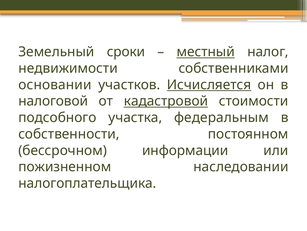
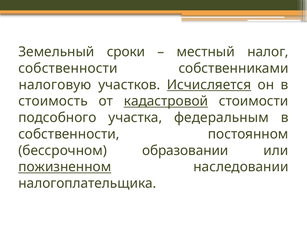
местный underline: present -> none
недвижимости at (68, 68): недвижимости -> собственности
основании: основании -> налоговую
налоговой: налоговой -> стоимость
информации: информации -> образовании
пожизненном underline: none -> present
